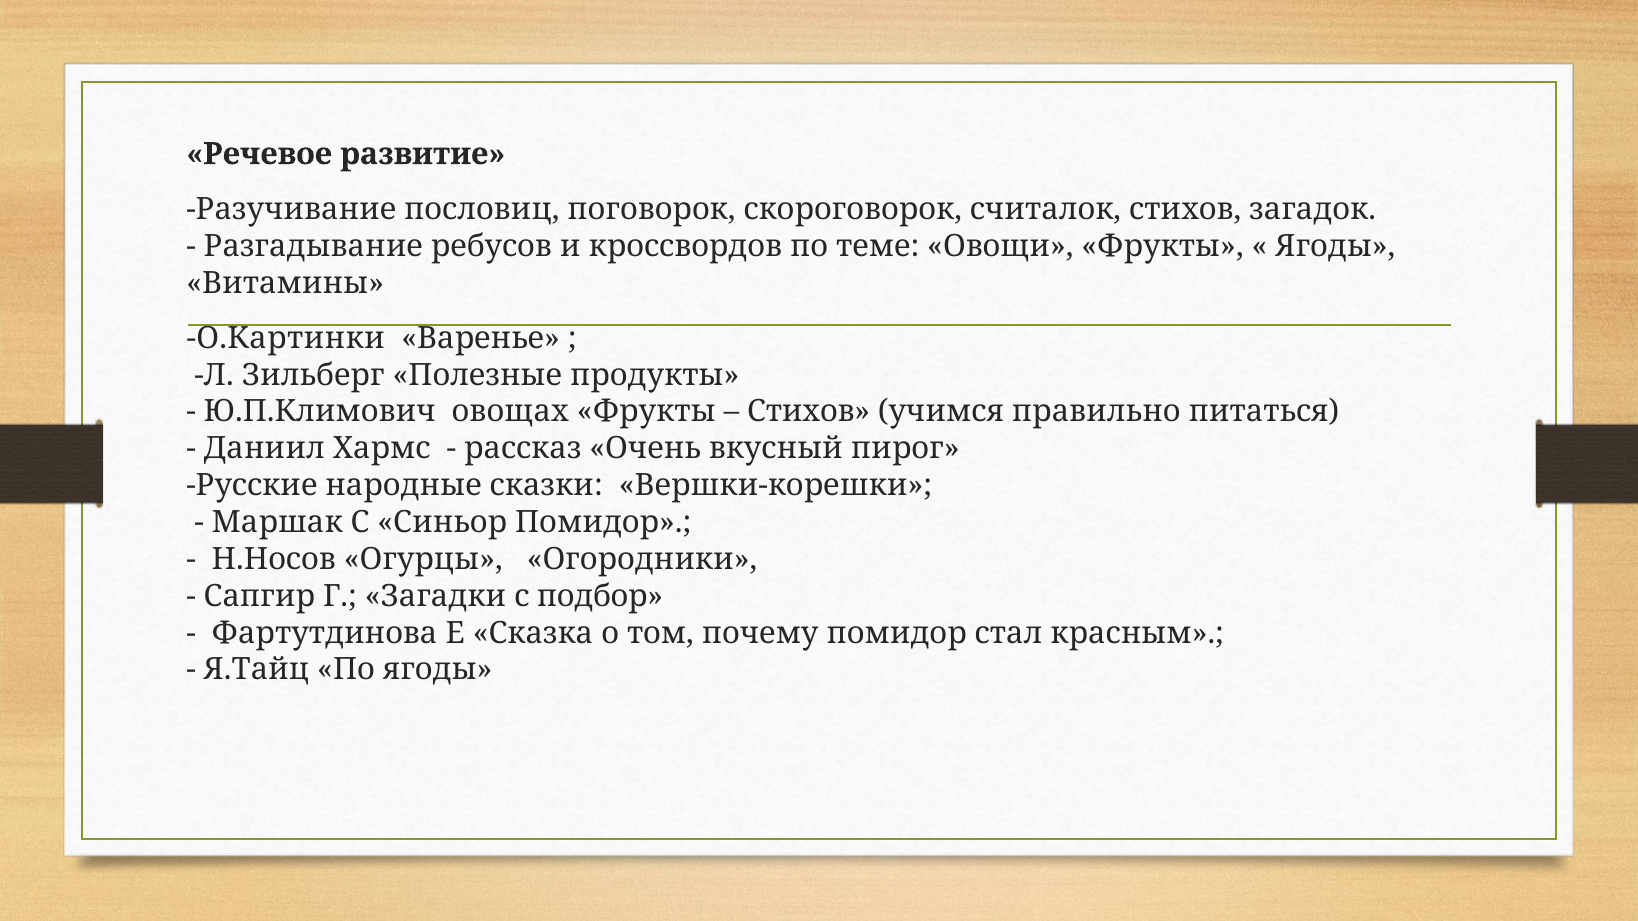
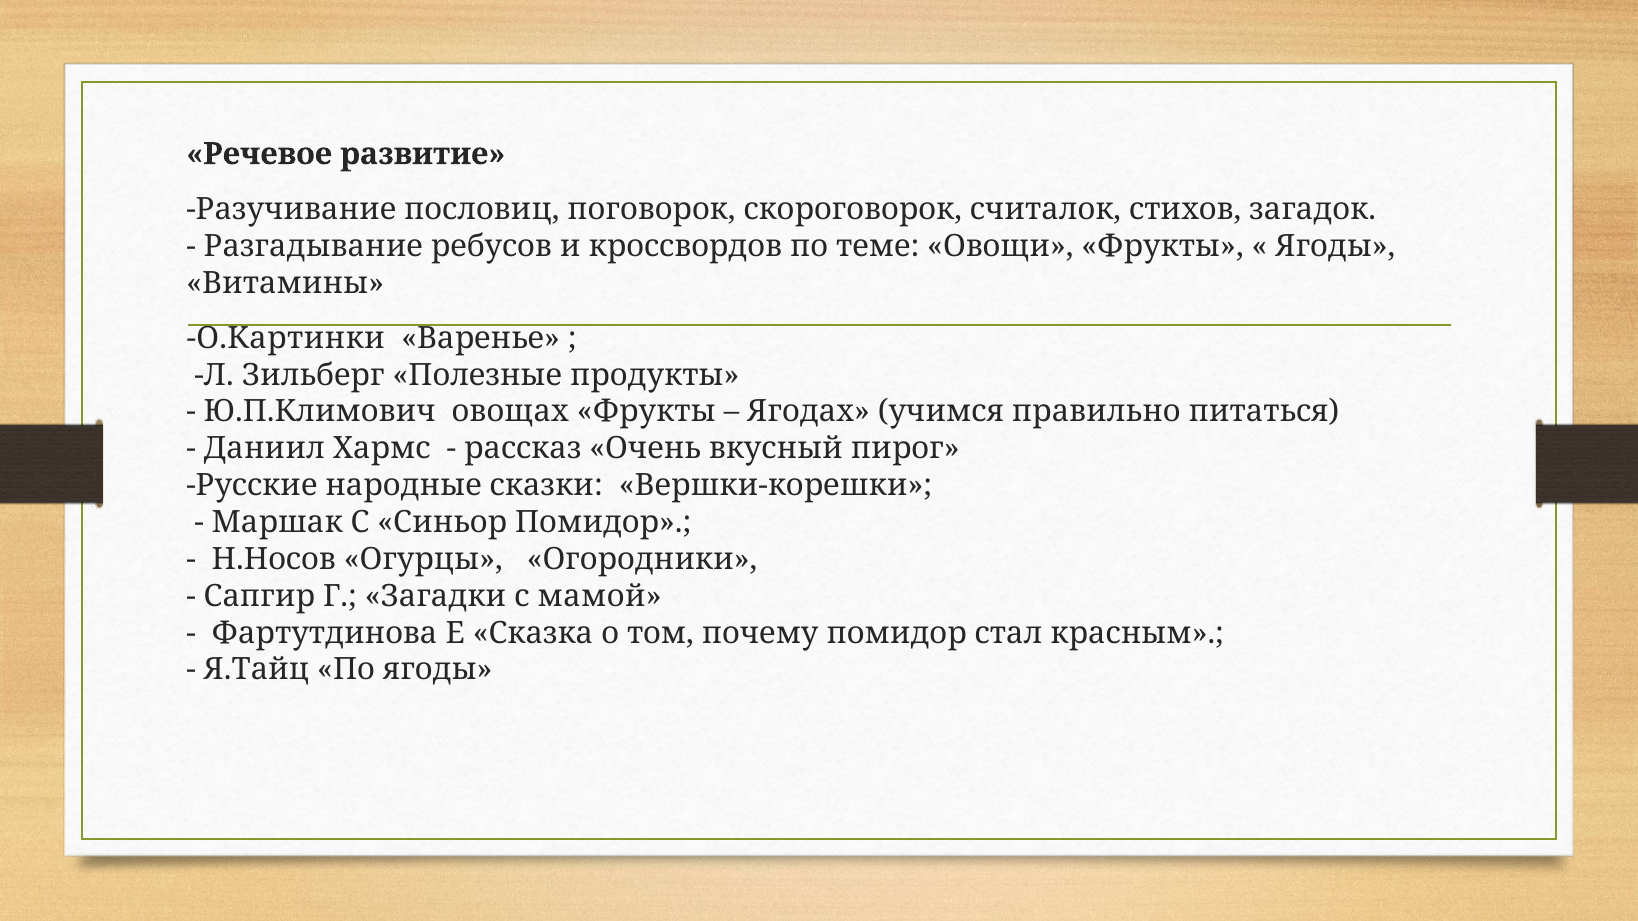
Стихов at (809, 412): Стихов -> Ягодах
подбор: подбор -> мамой
